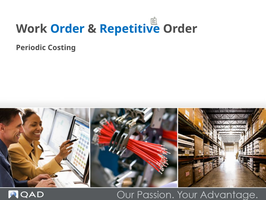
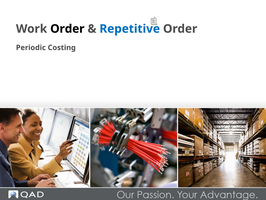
Order at (67, 29) colour: blue -> black
